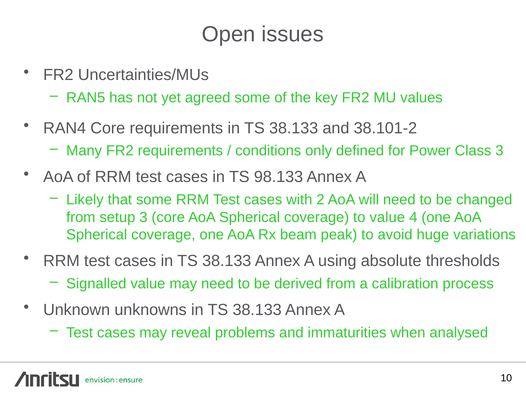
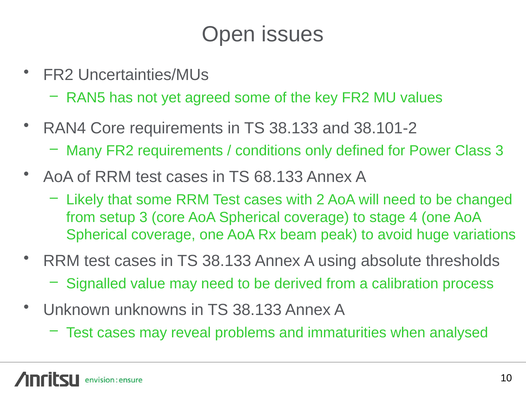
98.133: 98.133 -> 68.133
to value: value -> stage
